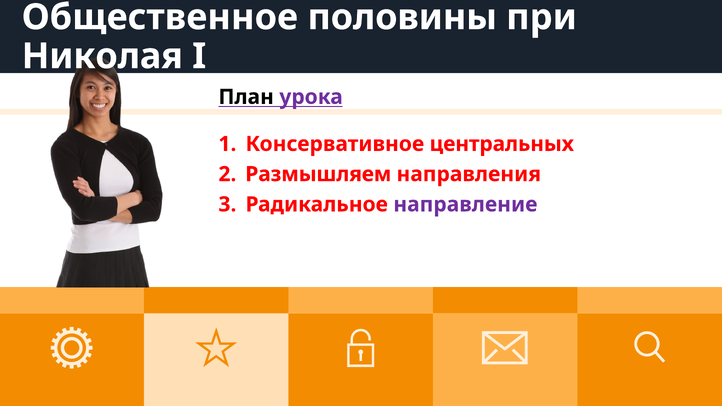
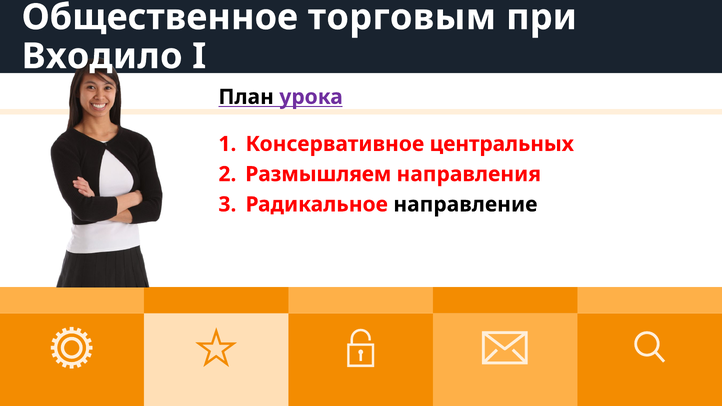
половины: половины -> торговым
Николая: Николая -> Входило
направление colour: purple -> black
